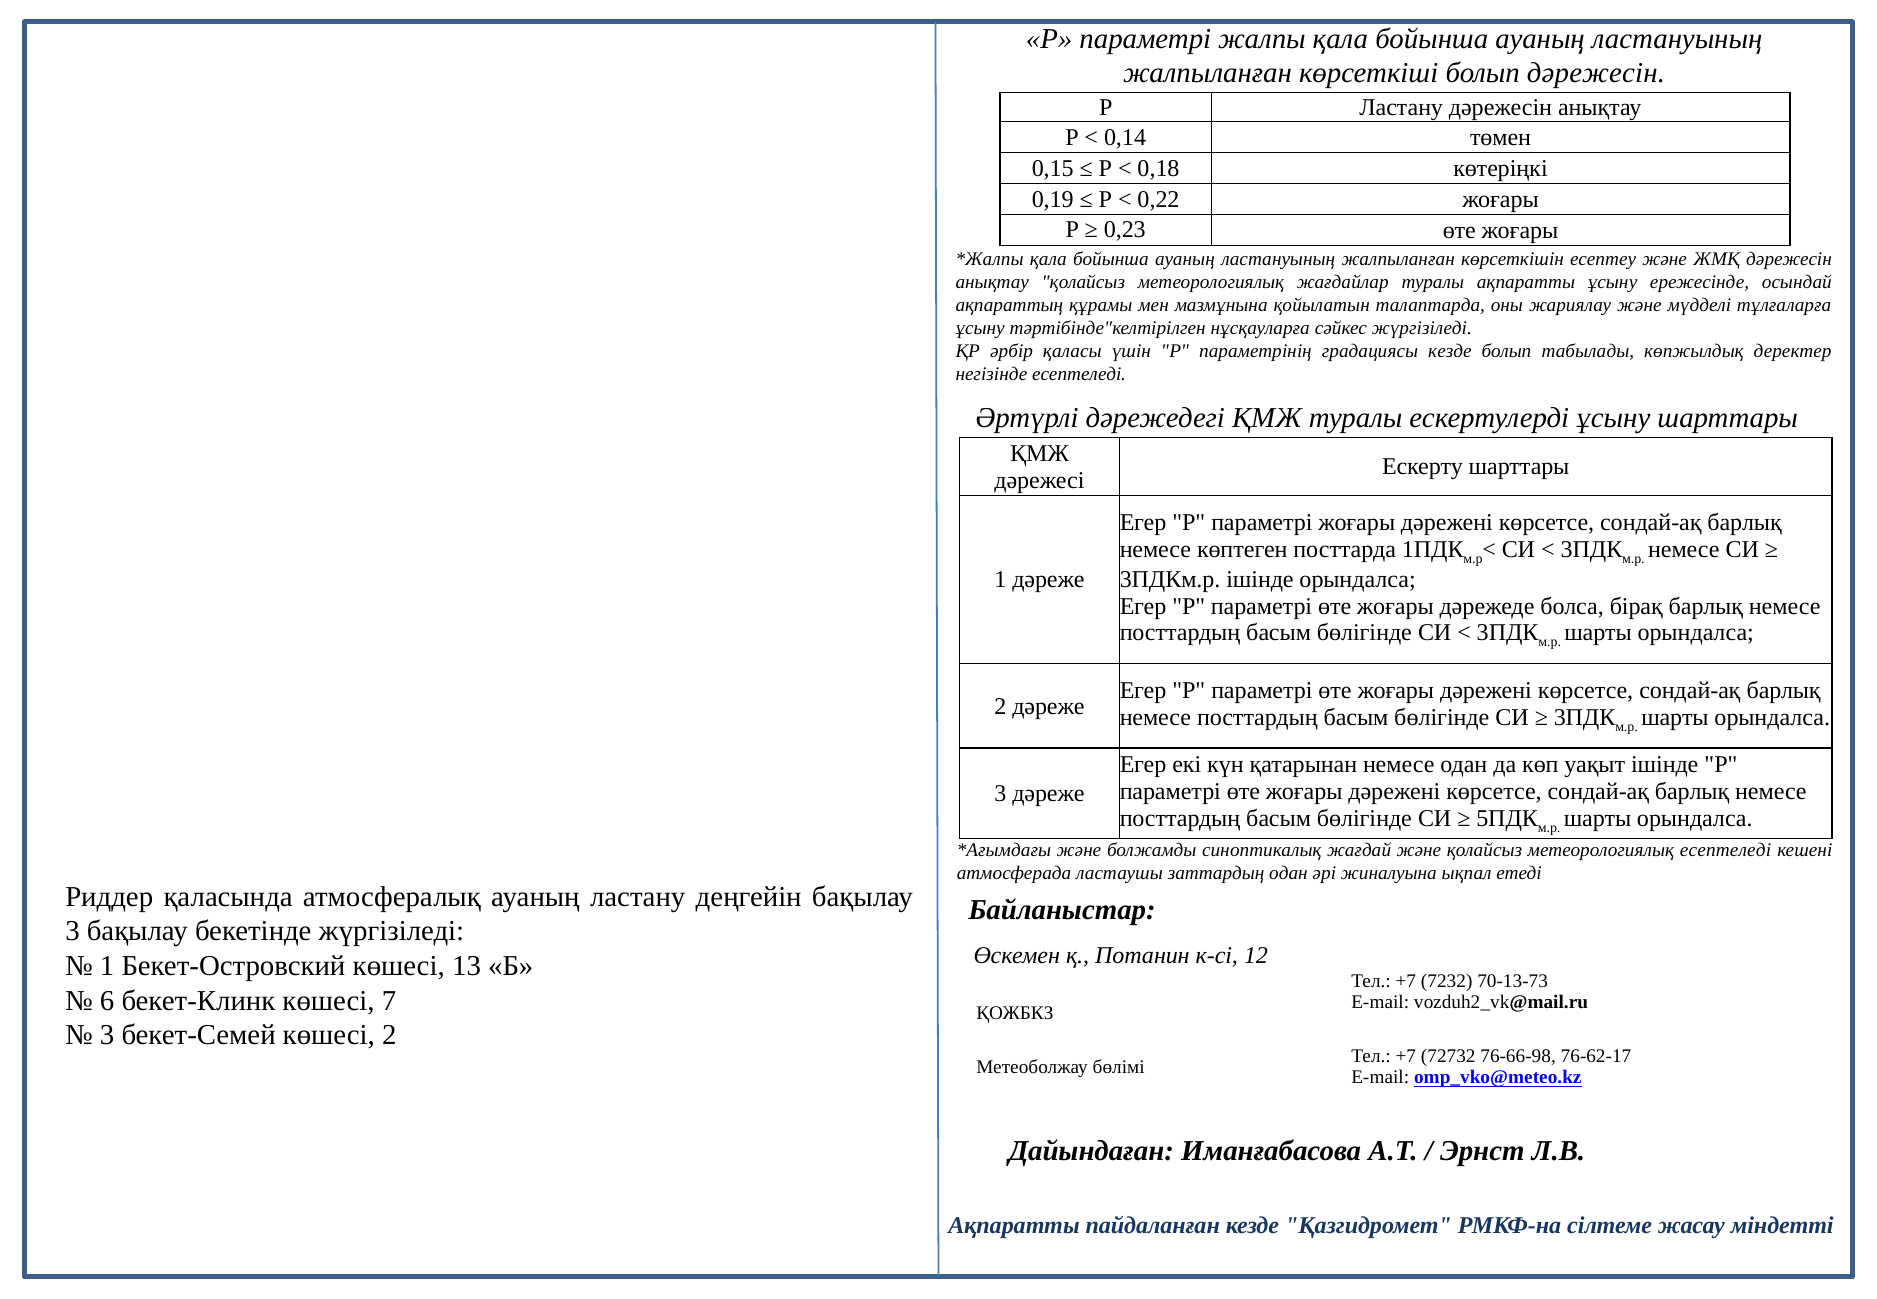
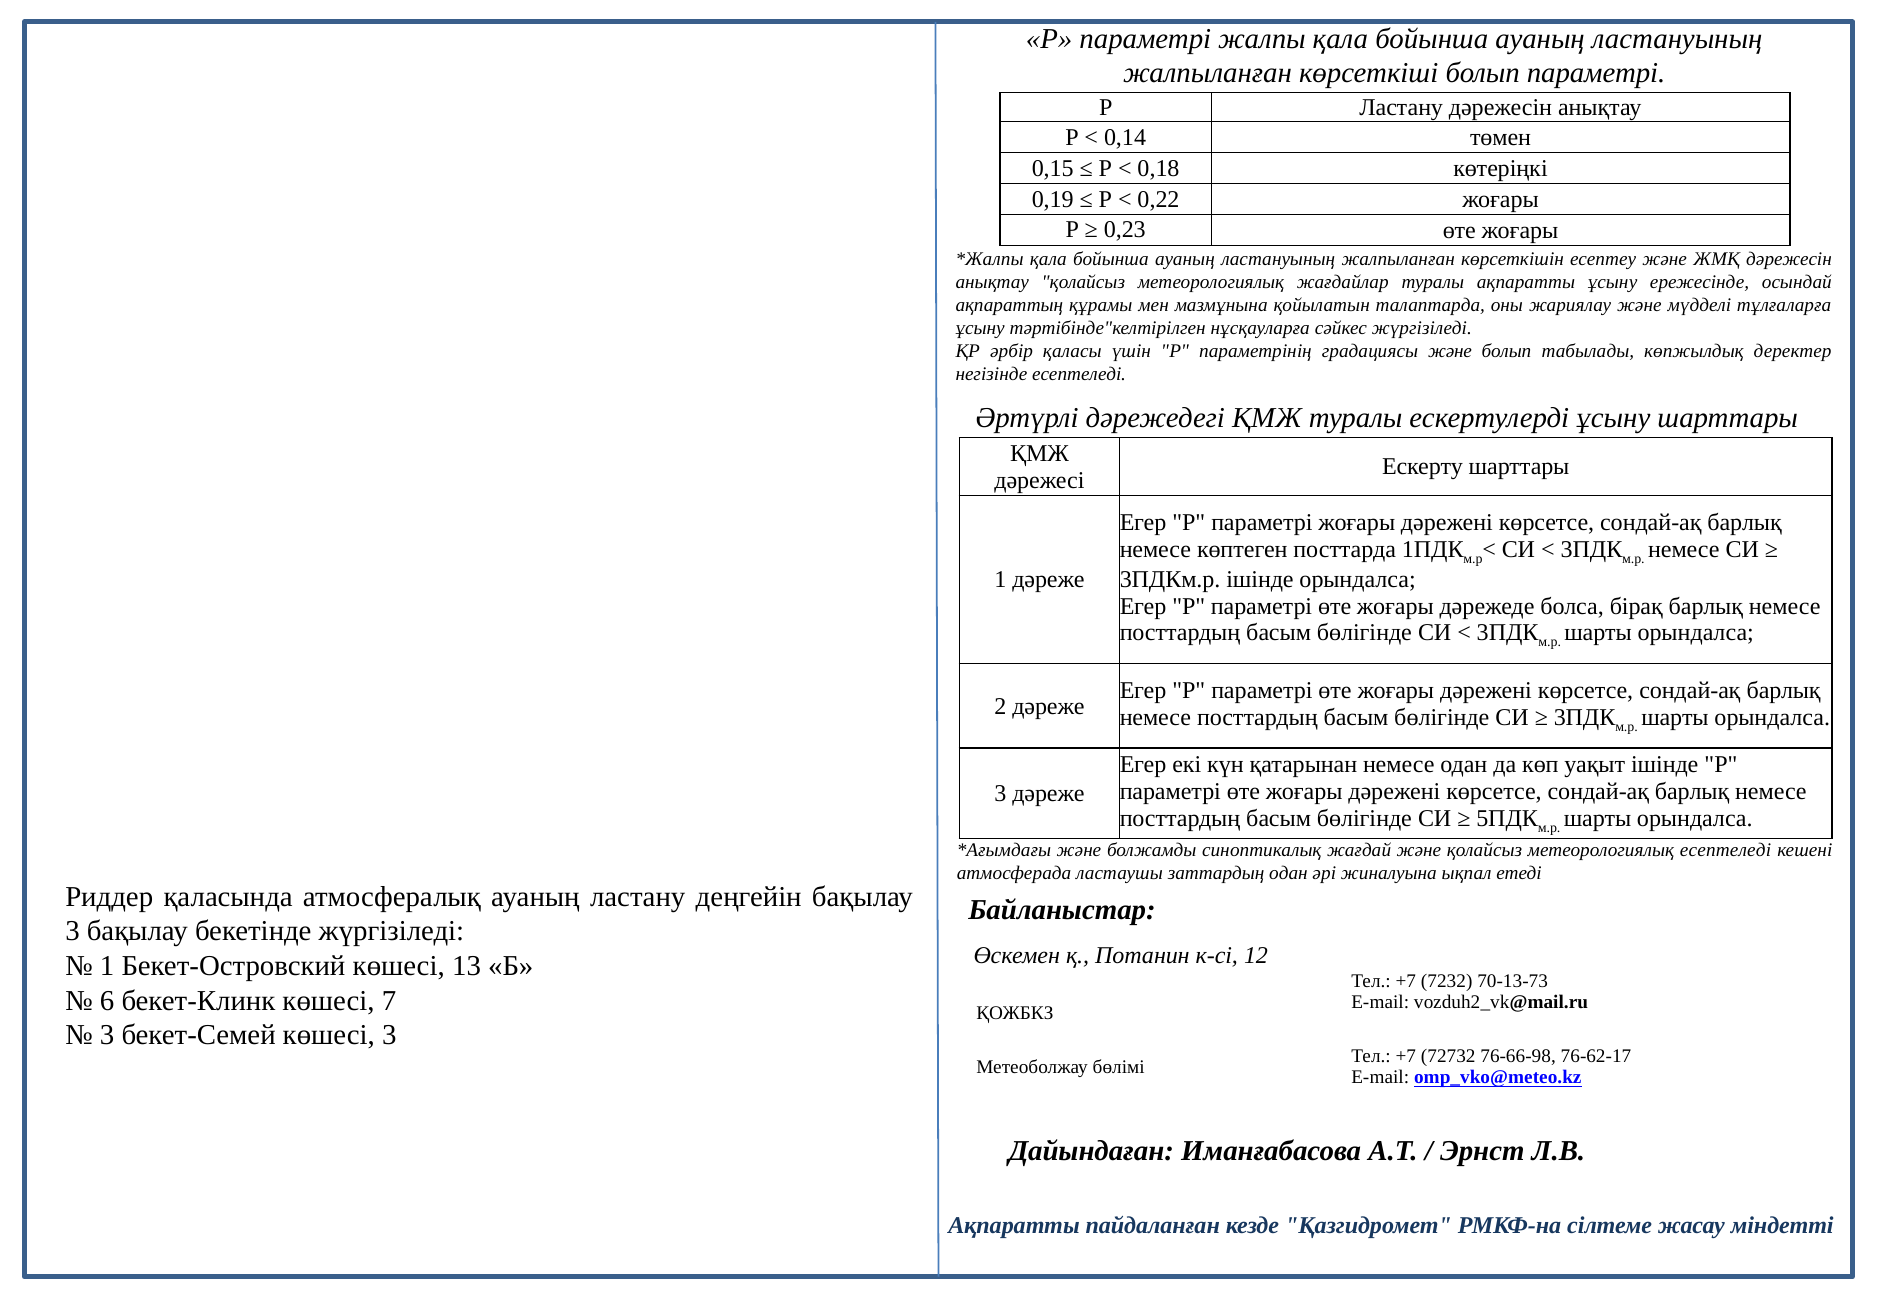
болып дәрежесін: дәрежесін -> параметрі
градациясы кезде: кезде -> және
көшесі 2: 2 -> 3
